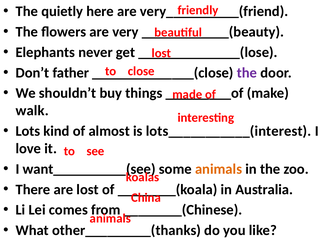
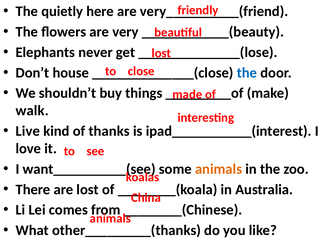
father: father -> house
the at (247, 73) colour: purple -> blue
Lots: Lots -> Live
almost: almost -> thanks
lots___________(interest: lots___________(interest -> ipad___________(interest
